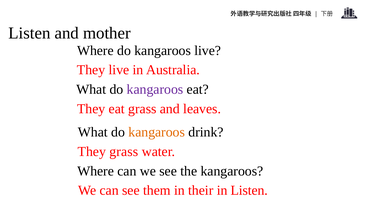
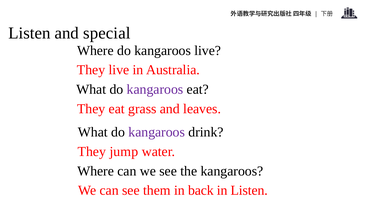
mother: mother -> special
kangaroos at (157, 132) colour: orange -> purple
They grass: grass -> jump
their: their -> back
